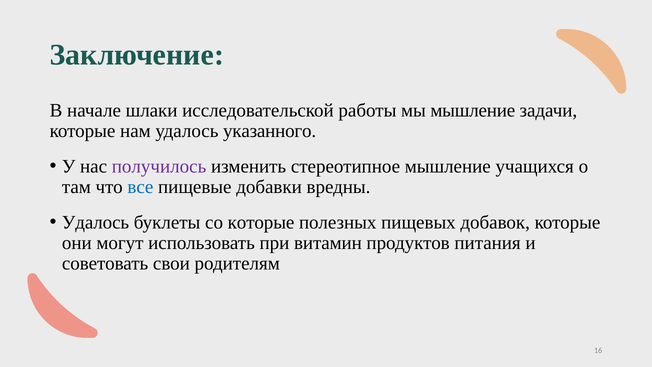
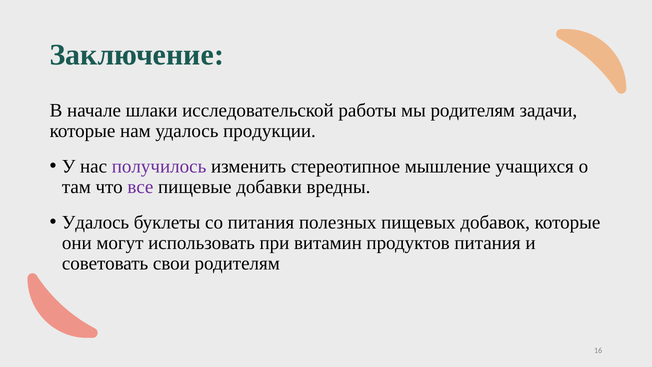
мы мышление: мышление -> родителям
указанного: указанного -> продукции
все colour: blue -> purple
со которые: которые -> питания
